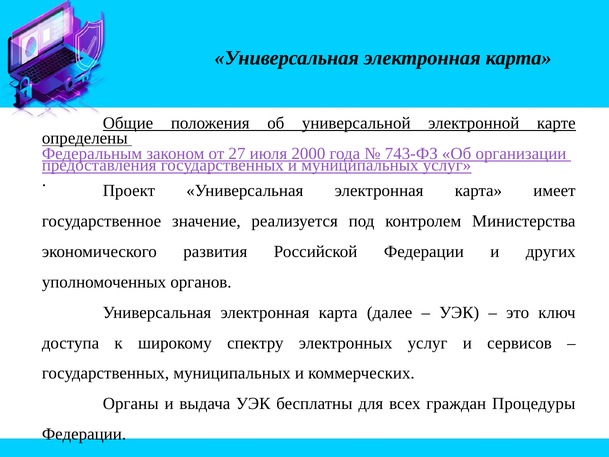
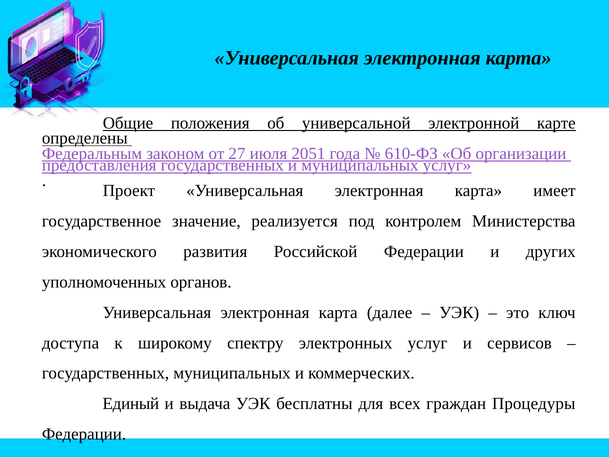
2000: 2000 -> 2051
743-ФЗ: 743-ФЗ -> 610-ФЗ
Органы: Органы -> Единый
